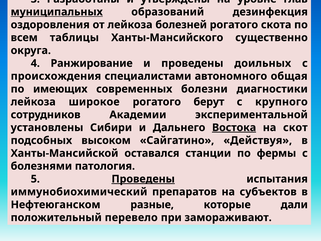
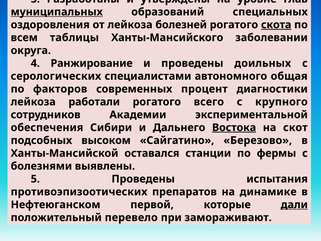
дезинфекция: дезинфекция -> специальных
скота underline: none -> present
существенно: существенно -> заболевании
происхождения: происхождения -> серологических
имеющих: имеющих -> факторов
болезни: болезни -> процент
широкое: широкое -> работали
берут: берут -> всего
установлены: установлены -> обеспечения
Действуя: Действуя -> Березово
патология: патология -> выявлены
Проведены at (143, 179) underline: present -> none
иммунобиохимический: иммунобиохимический -> противоэпизоотических
субъектов: субъектов -> динамике
разные: разные -> первой
дали underline: none -> present
